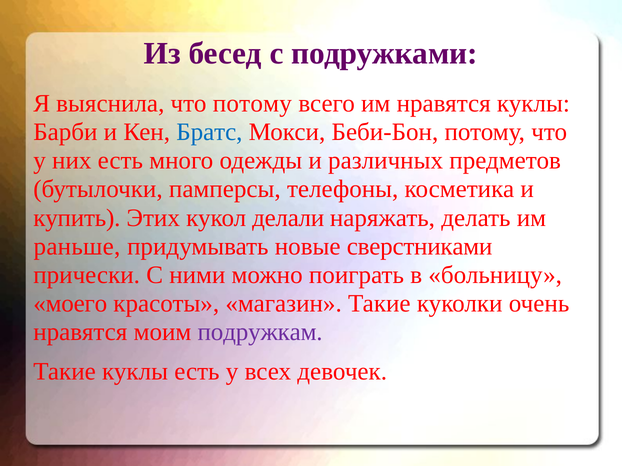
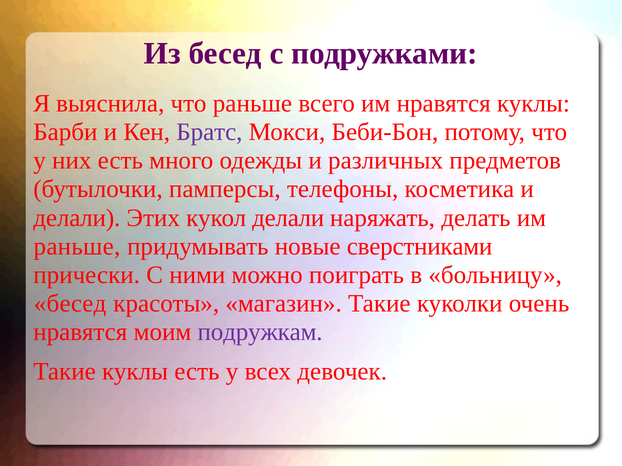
что потому: потому -> раньше
Братс colour: blue -> purple
купить at (77, 218): купить -> делали
моего at (70, 304): моего -> бесед
